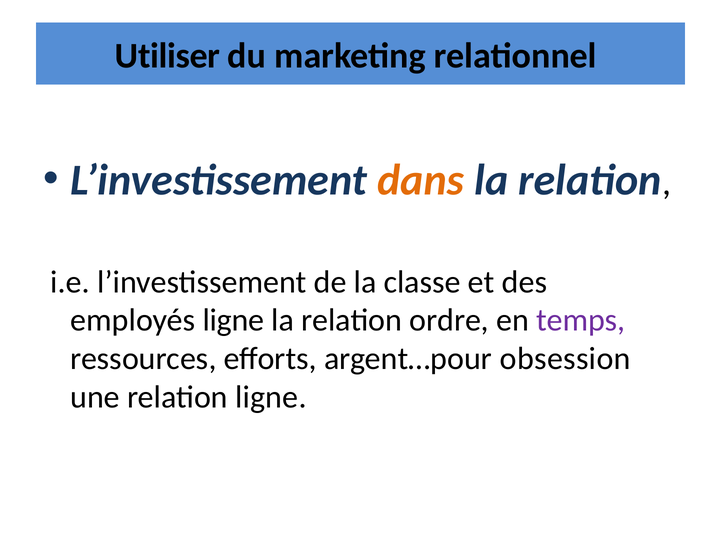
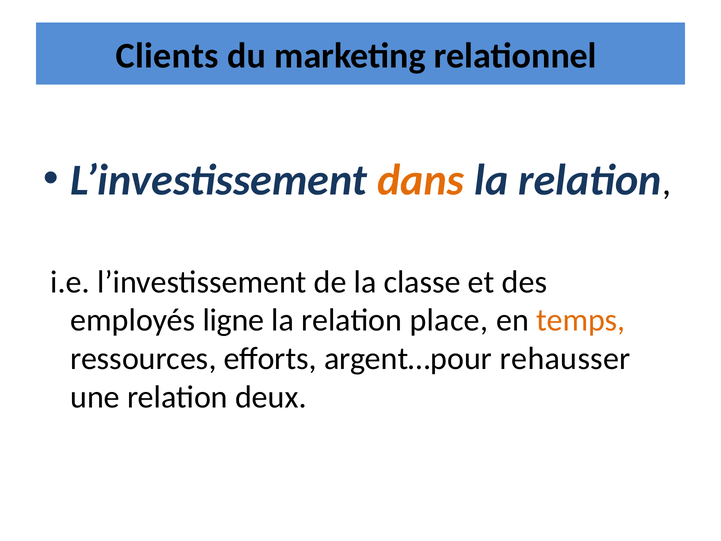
Utiliser: Utiliser -> Clients
ordre: ordre -> place
temps colour: purple -> orange
obsession: obsession -> rehausser
relation ligne: ligne -> deux
